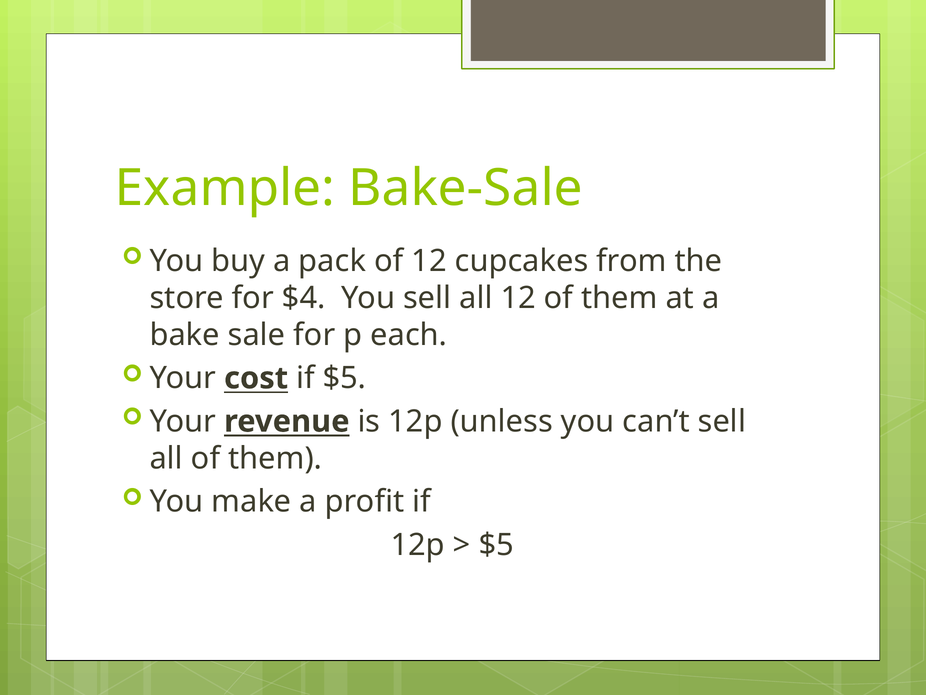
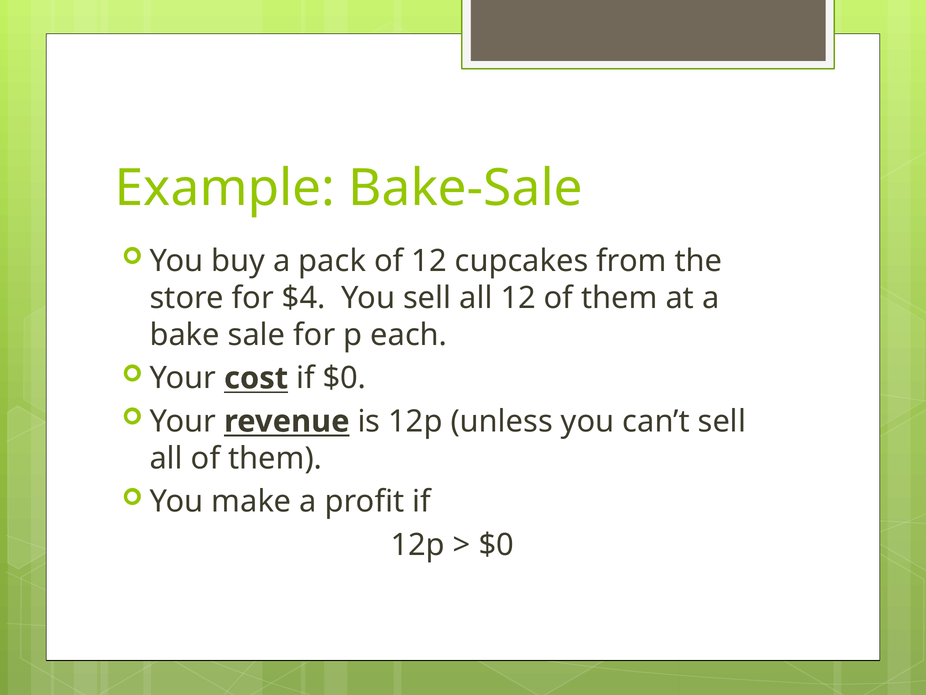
if $5: $5 -> $0
$5 at (496, 545): $5 -> $0
